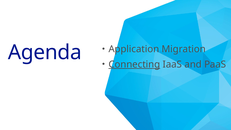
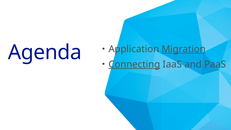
Migration underline: none -> present
